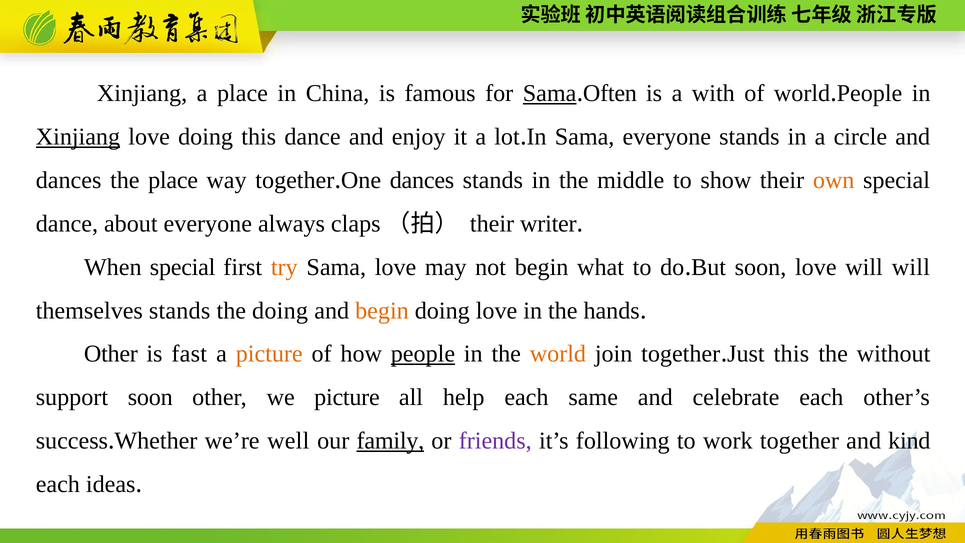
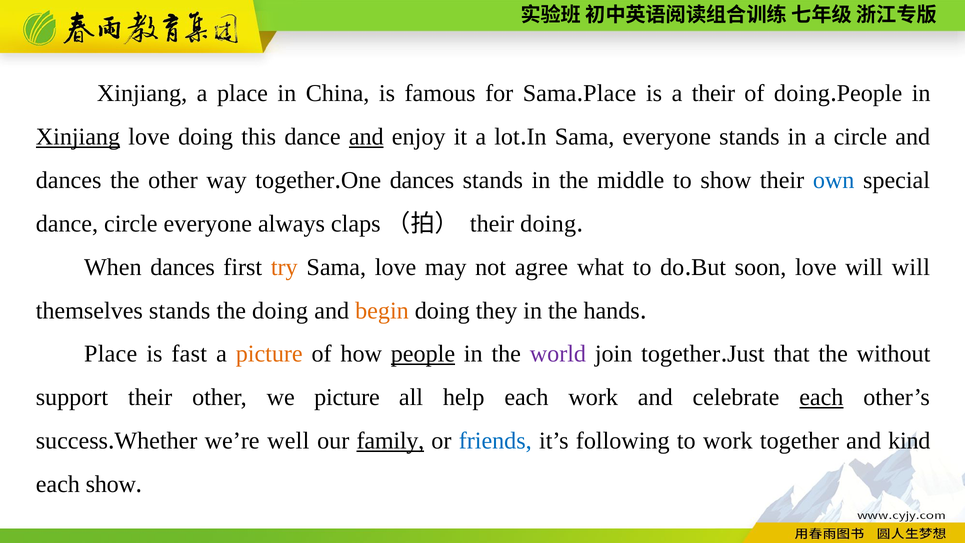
Sama at (550, 93) underline: present -> none
Often at (610, 93): Often -> Place
a with: with -> their
of world: world -> doing
and at (366, 137) underline: none -> present
the place: place -> other
own colour: orange -> blue
dance about: about -> circle
their writer: writer -> doing
When special: special -> dances
not begin: begin -> agree
doing love: love -> they
Other at (111, 354): Other -> Place
world at (558, 354) colour: orange -> purple
this at (791, 354): this -> that
support soon: soon -> their
each same: same -> work
each at (821, 397) underline: none -> present
friends colour: purple -> blue
each ideas: ideas -> show
